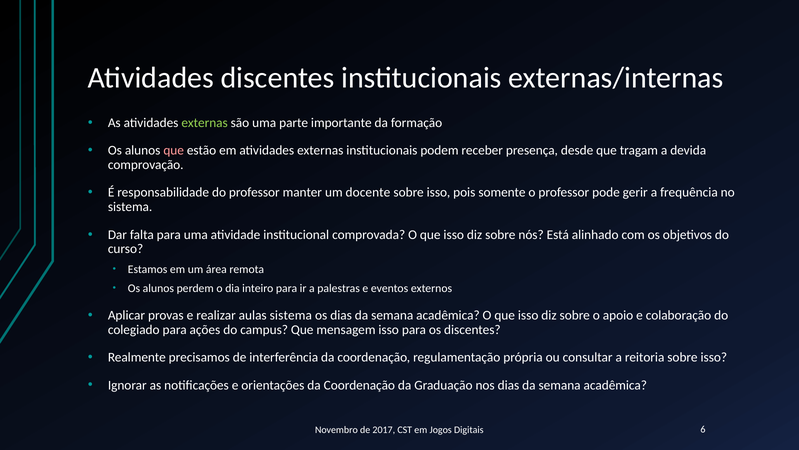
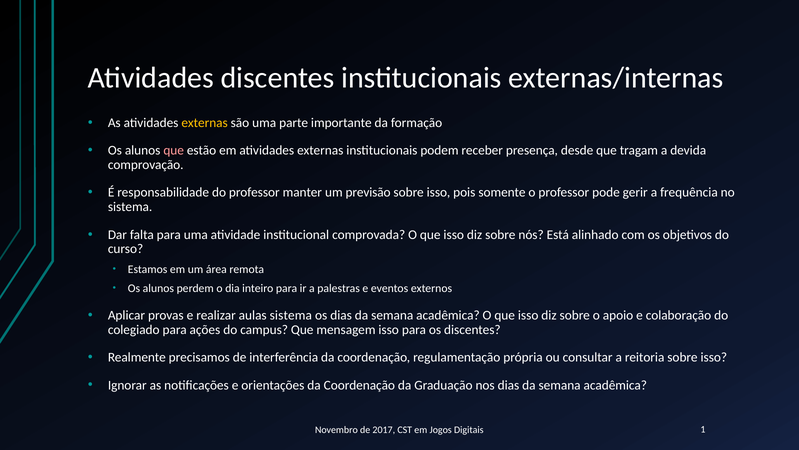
externas at (205, 123) colour: light green -> yellow
docente: docente -> previsão
6: 6 -> 1
